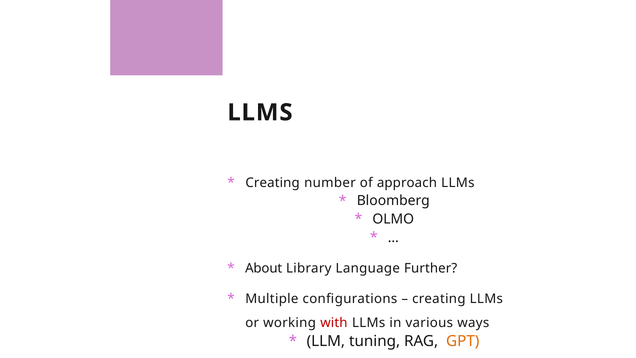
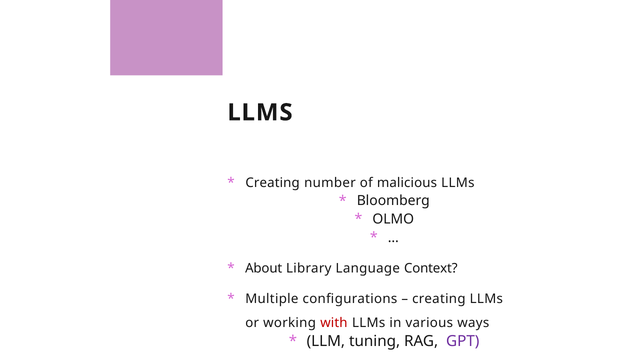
approach: approach -> malicious
Further: Further -> Context
GPT colour: orange -> purple
